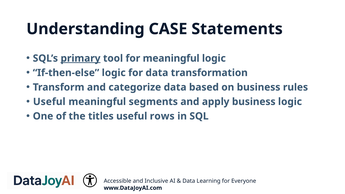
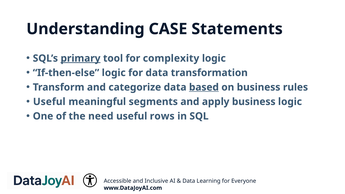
for meaningful: meaningful -> complexity
based underline: none -> present
titles: titles -> need
